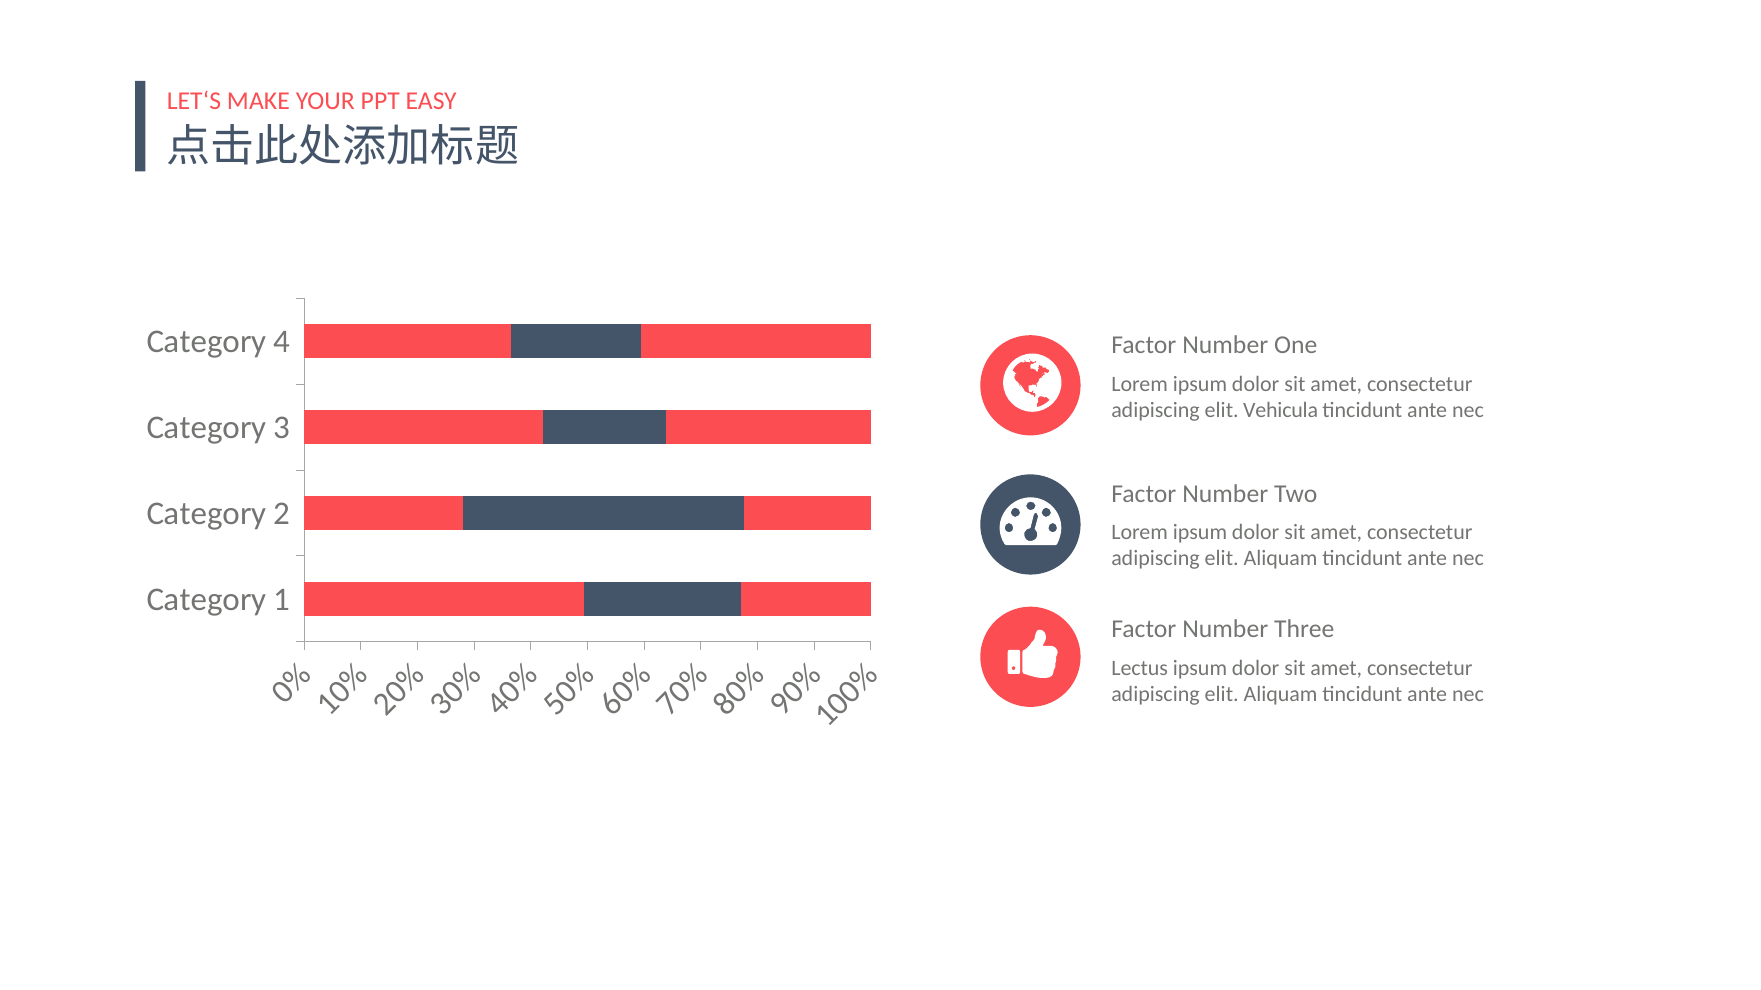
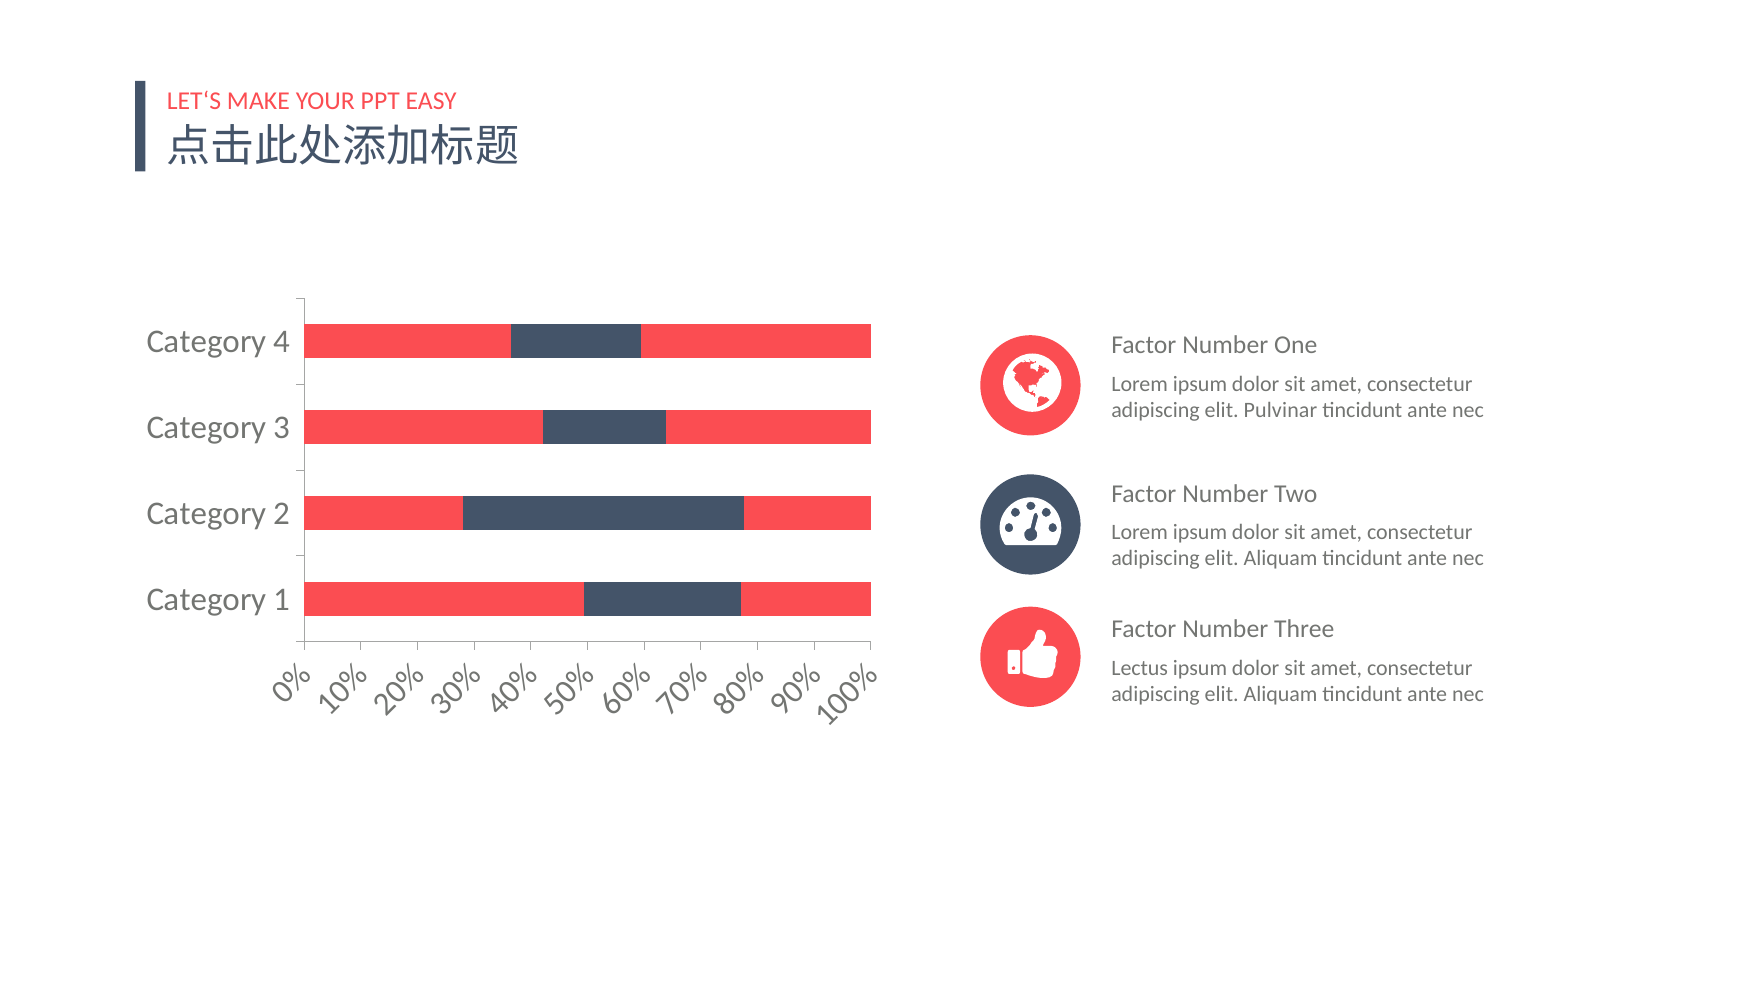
Vehicula: Vehicula -> Pulvinar
